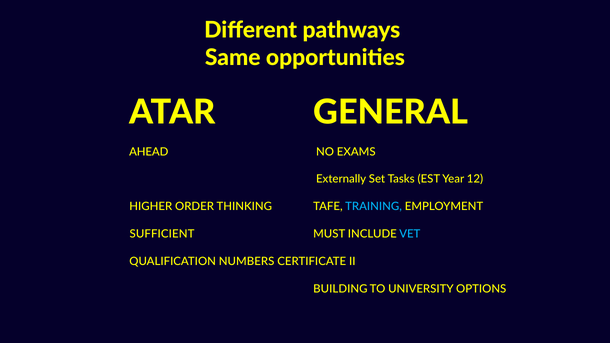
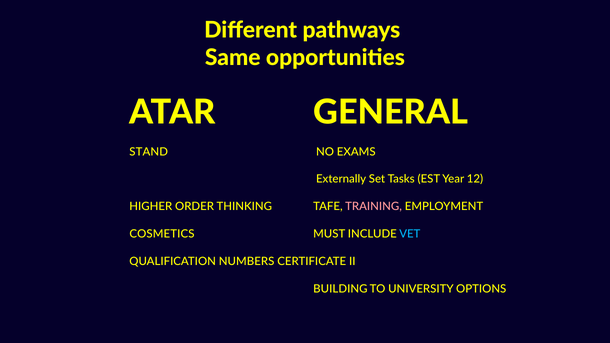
AHEAD: AHEAD -> STAND
TRAINING colour: light blue -> pink
SUFFICIENT: SUFFICIENT -> COSMETICS
